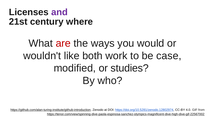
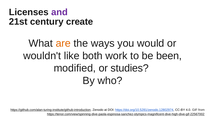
where: where -> create
are colour: red -> orange
case: case -> been
